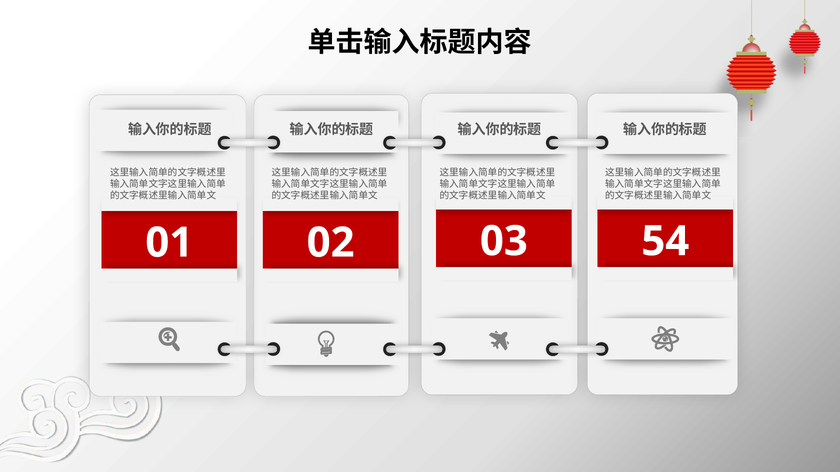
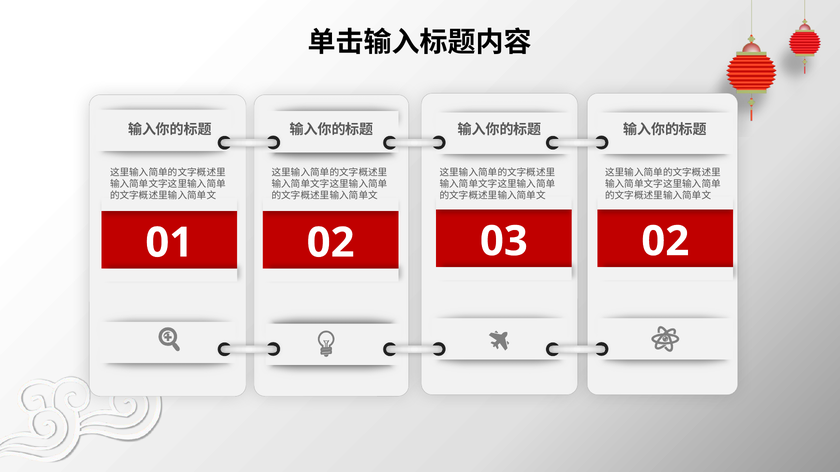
03 54: 54 -> 02
